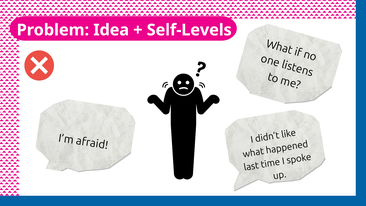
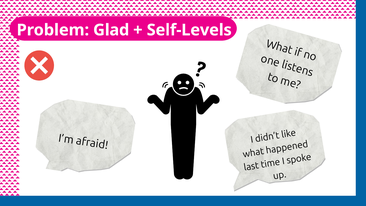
Idea: Idea -> Glad
